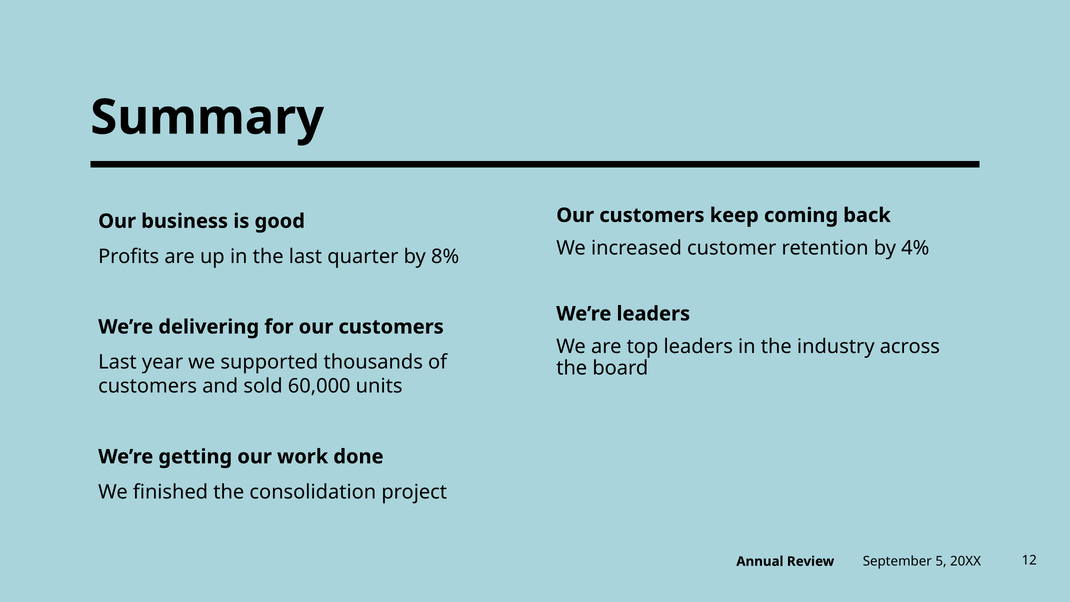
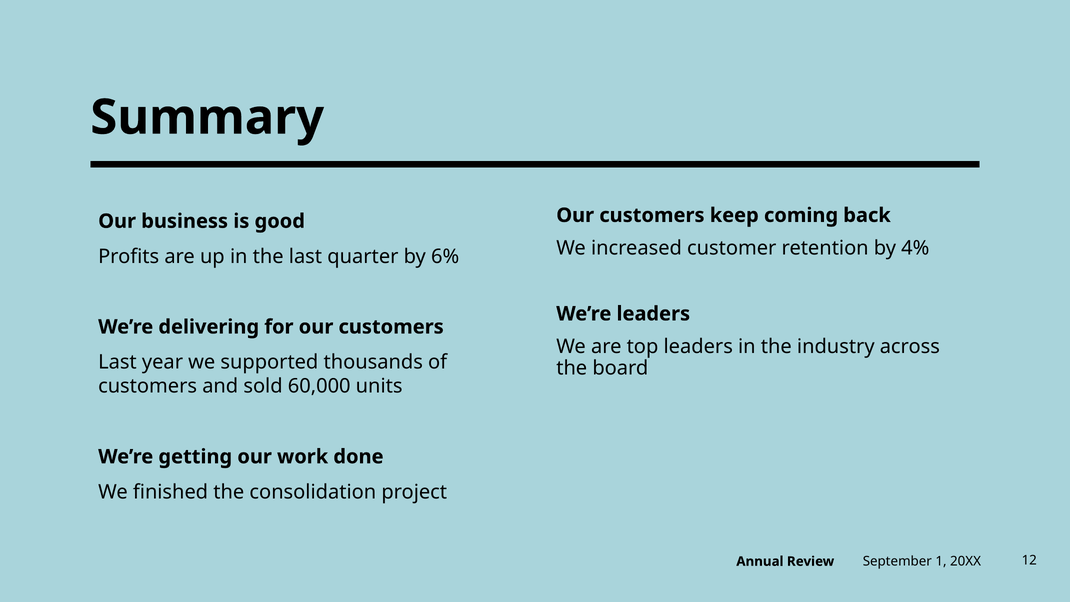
8%: 8% -> 6%
5: 5 -> 1
